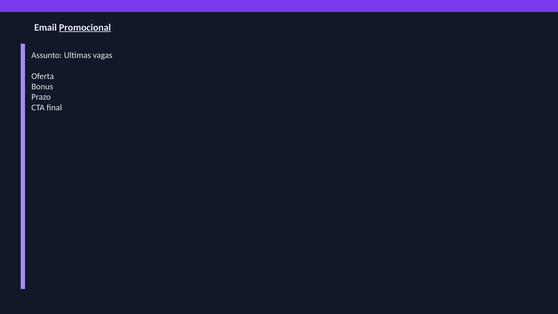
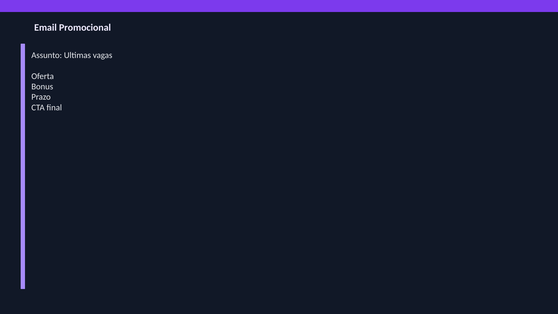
Promocional underline: present -> none
